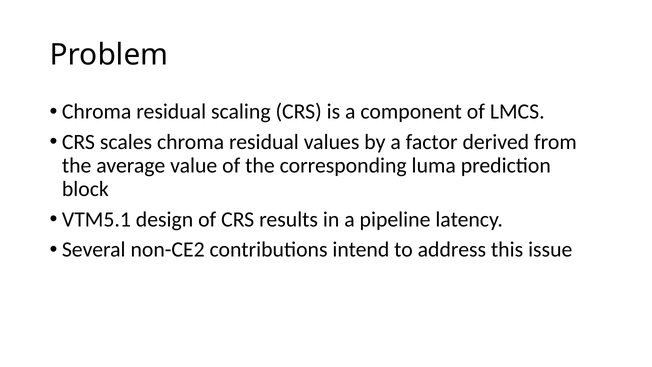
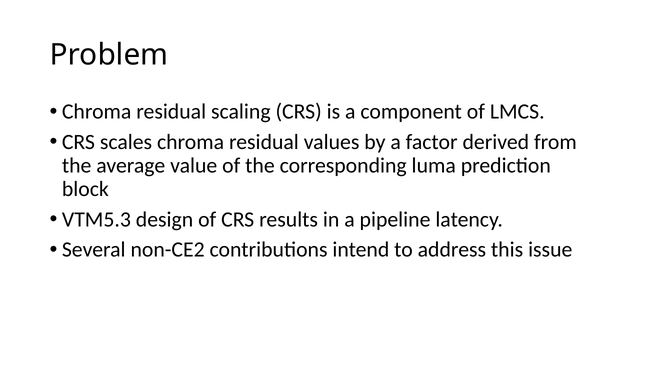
VTM5.1: VTM5.1 -> VTM5.3
